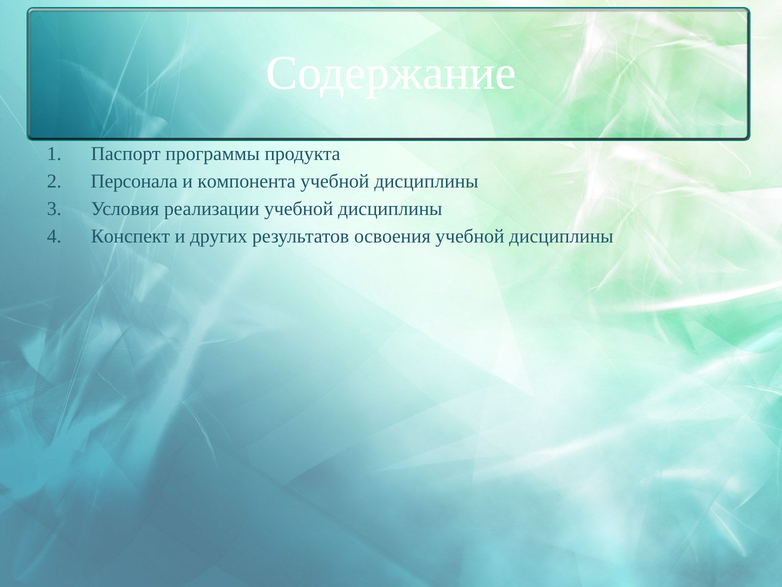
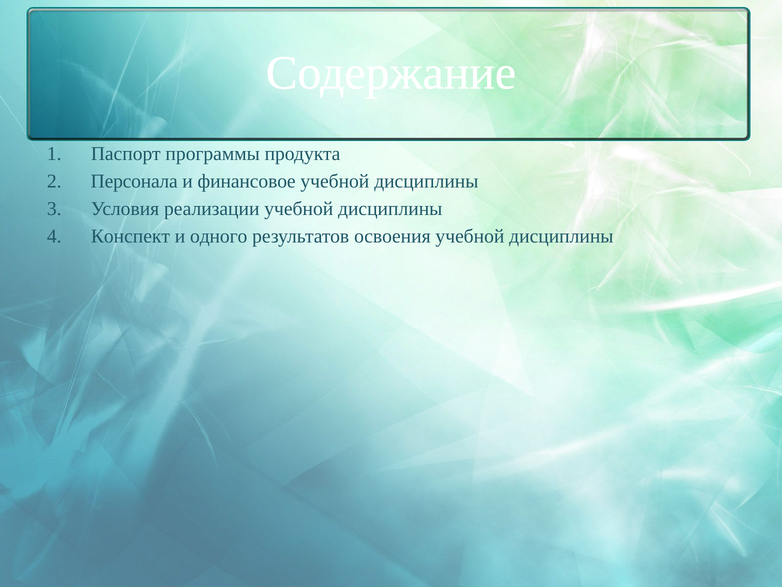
компонента: компонента -> финансовое
других: других -> одного
